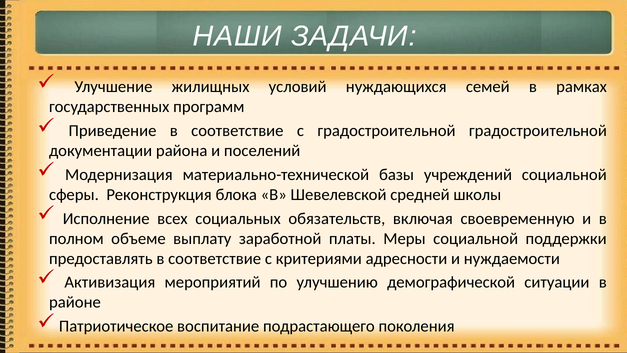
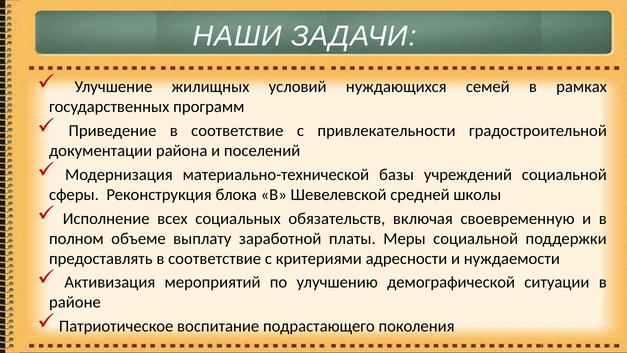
с градостроительной: градостроительной -> привлекательности
